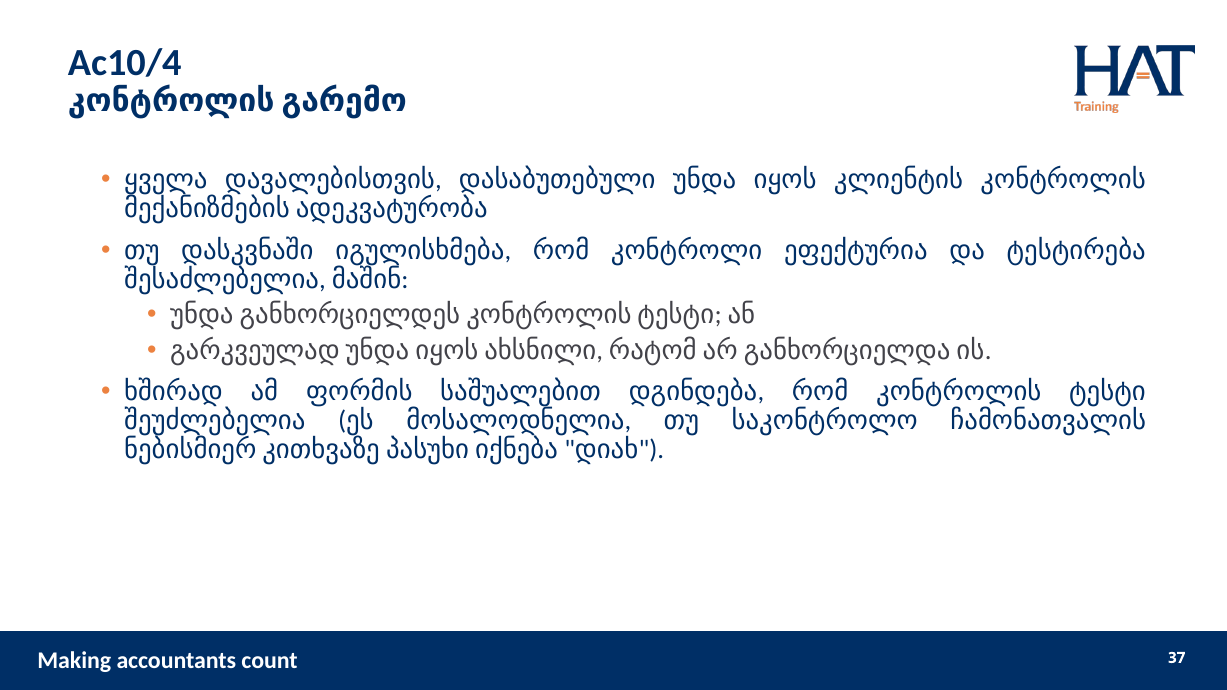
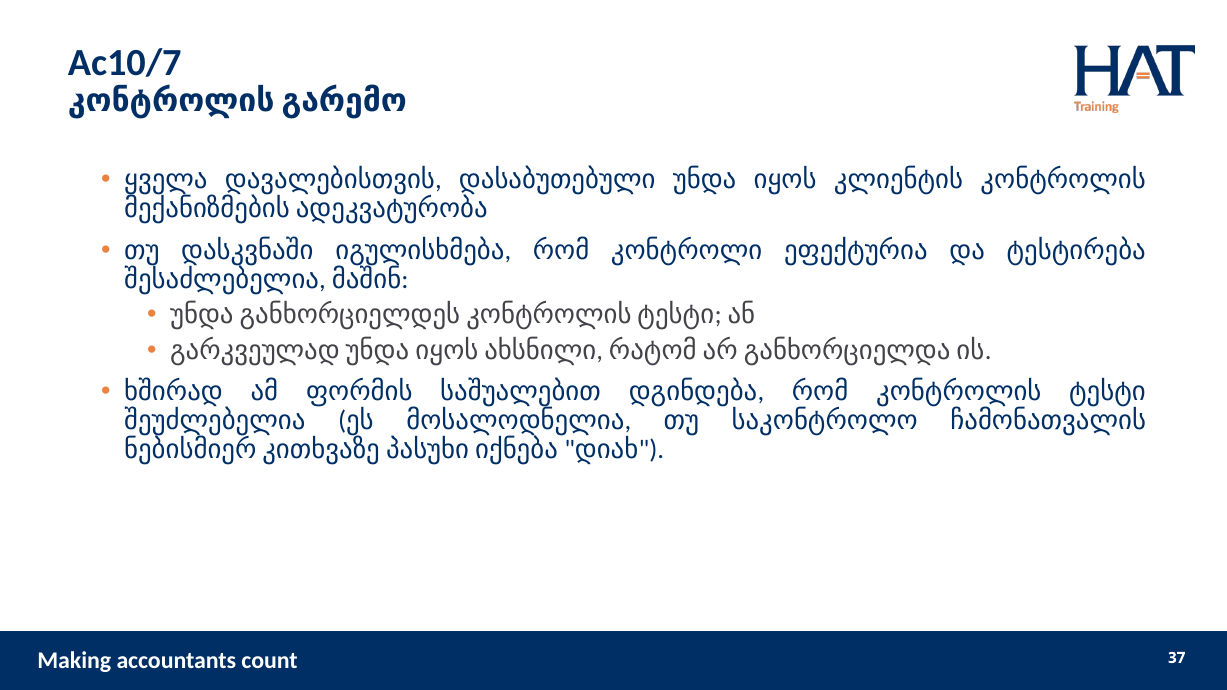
Ac10/4: Ac10/4 -> Ac10/7
